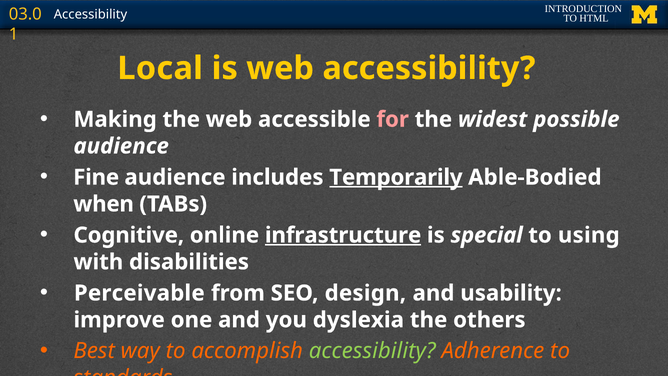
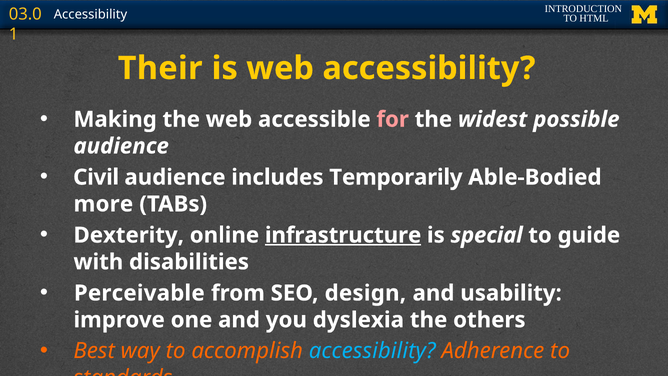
Local: Local -> Their
Fine: Fine -> Civil
Temporarily underline: present -> none
when: when -> more
Cognitive: Cognitive -> Dexterity
using: using -> guide
accessibility at (372, 351) colour: light green -> light blue
